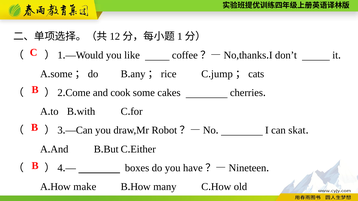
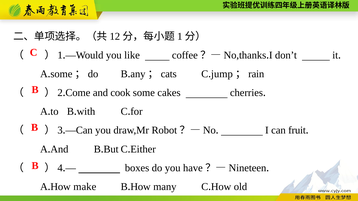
rice: rice -> cats
cats: cats -> rain
skat: skat -> fruit
